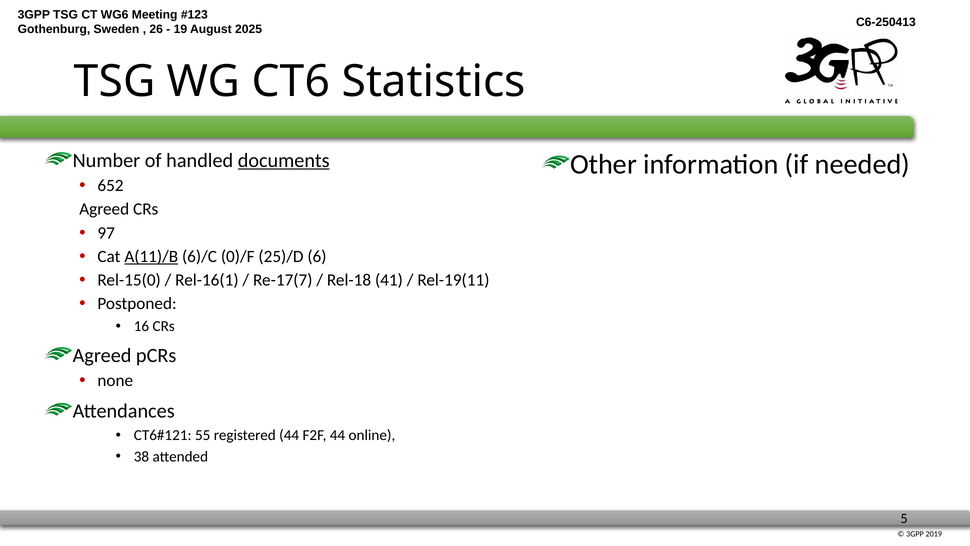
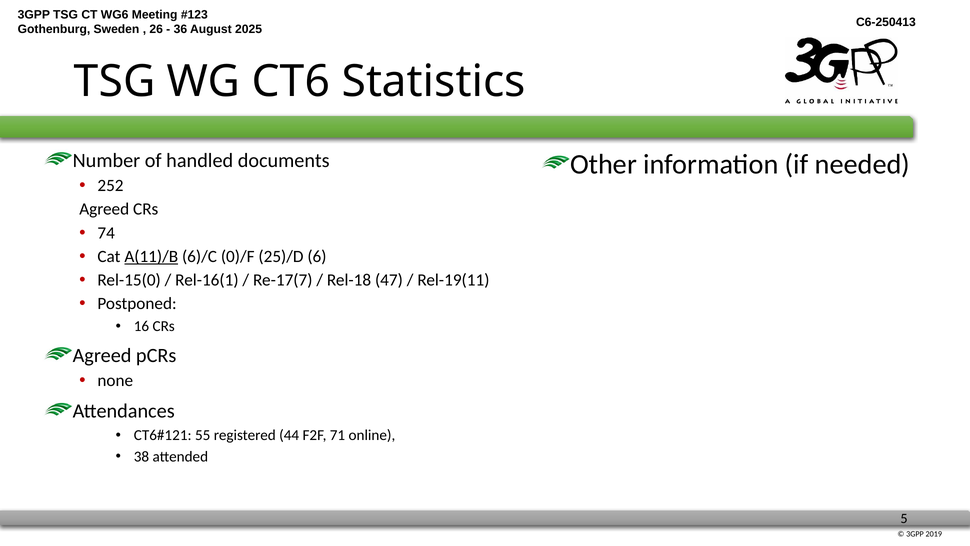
19: 19 -> 36
documents underline: present -> none
652: 652 -> 252
97: 97 -> 74
41: 41 -> 47
F2F 44: 44 -> 71
